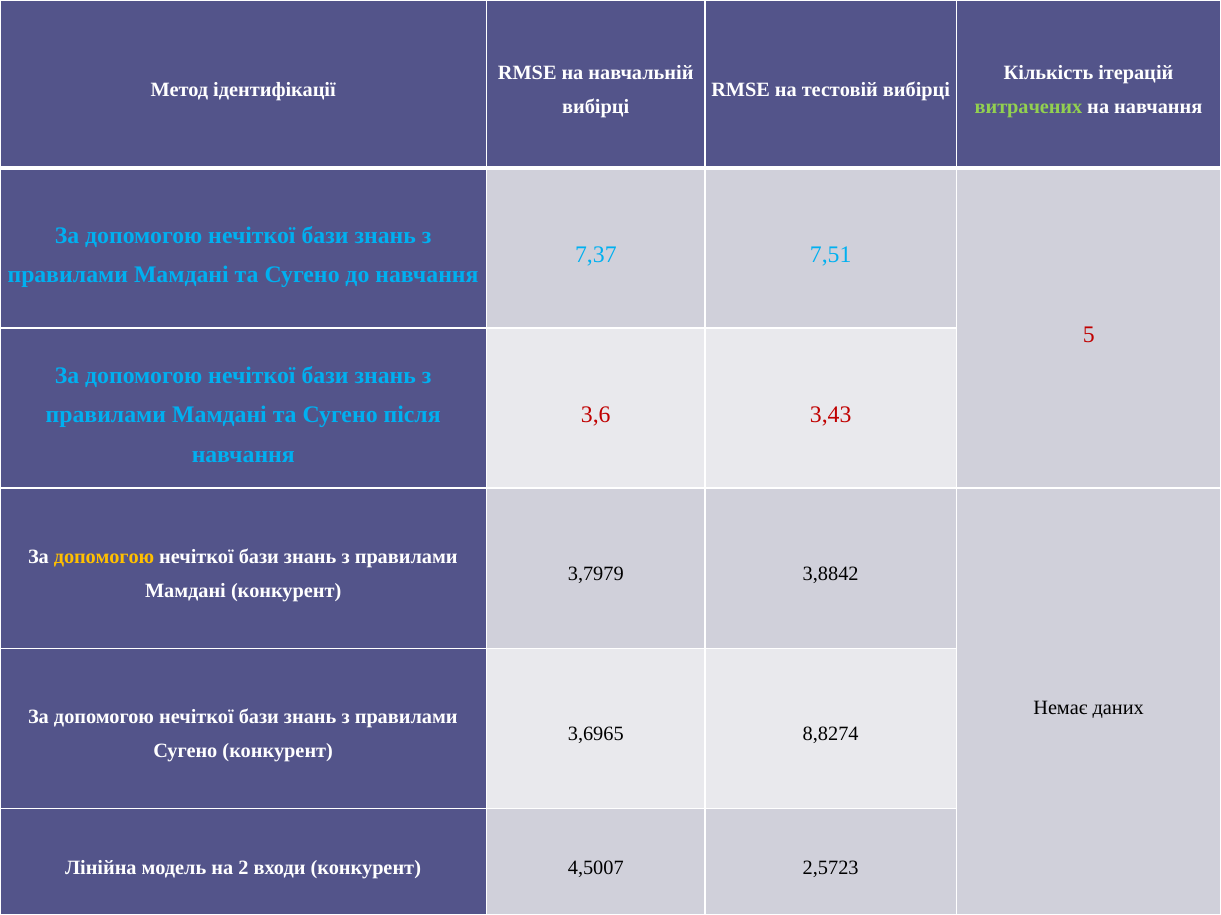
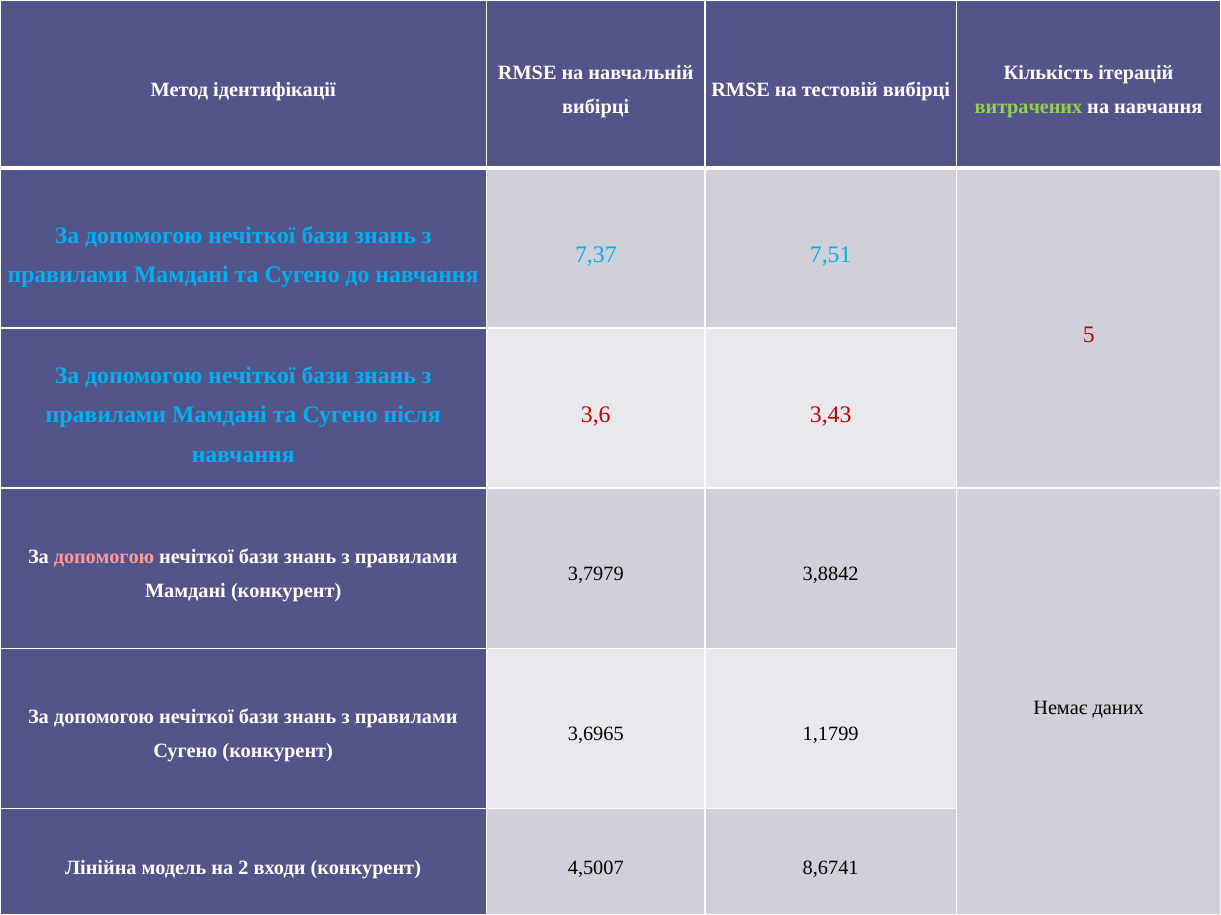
допомогою at (104, 557) colour: yellow -> pink
8,8274: 8,8274 -> 1,1799
2,5723: 2,5723 -> 8,6741
